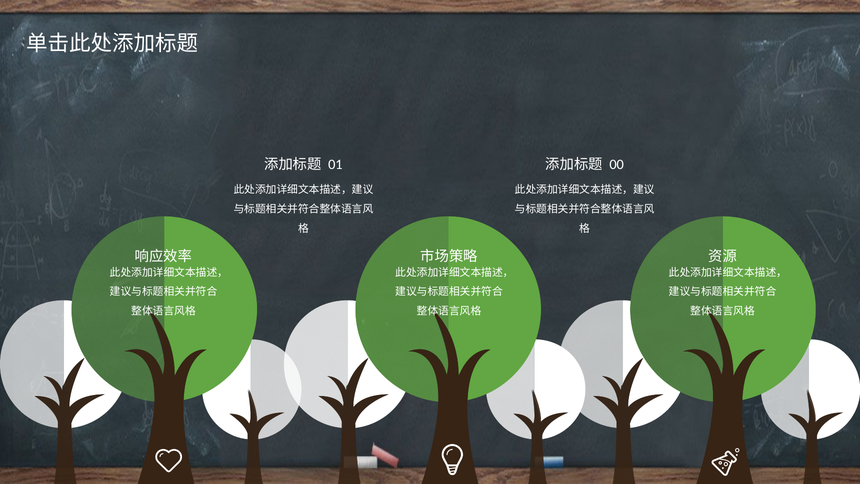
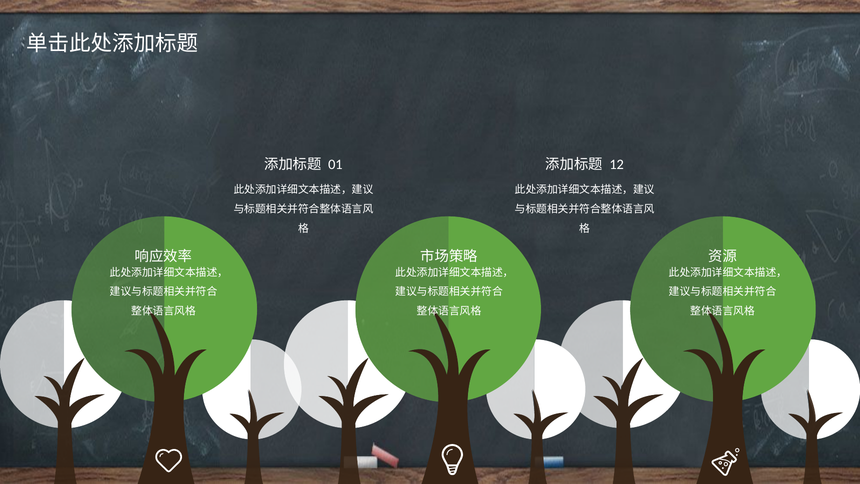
00: 00 -> 12
